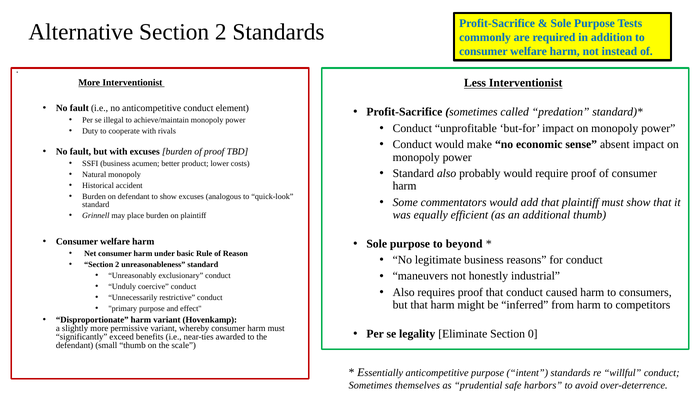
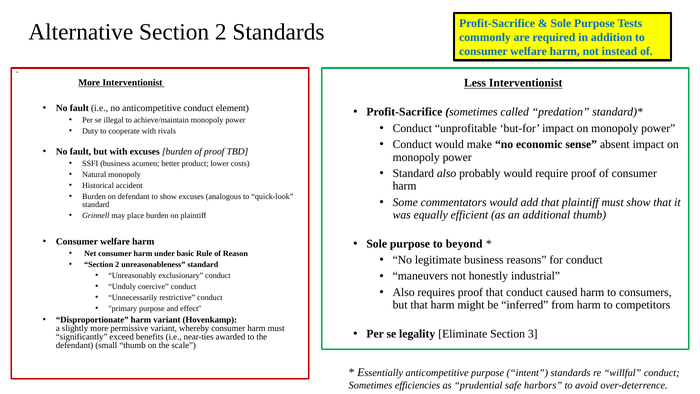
0: 0 -> 3
themselves: themselves -> efficiencies
